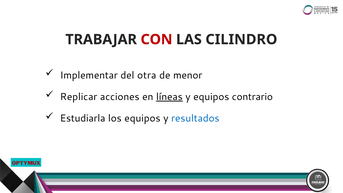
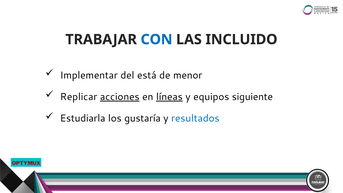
CON colour: red -> blue
CILINDRO: CILINDRO -> INCLUIDO
otra: otra -> está
acciones underline: none -> present
contrario: contrario -> siguiente
los equipos: equipos -> gustaría
